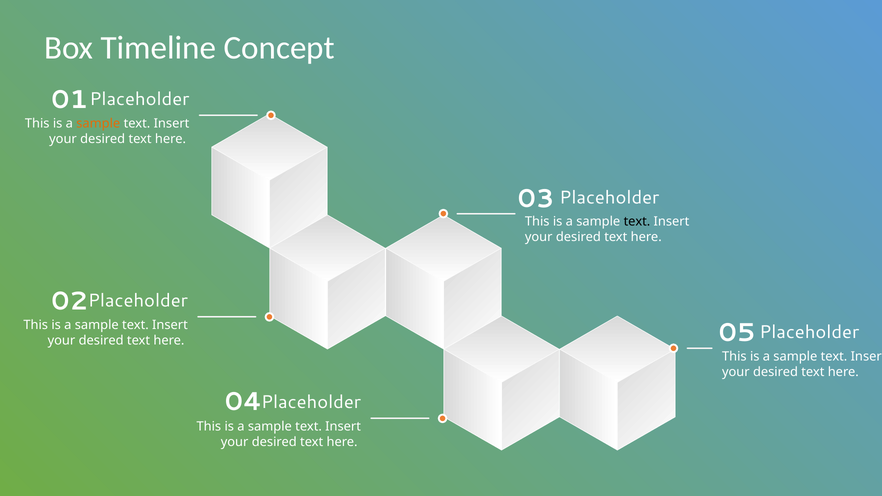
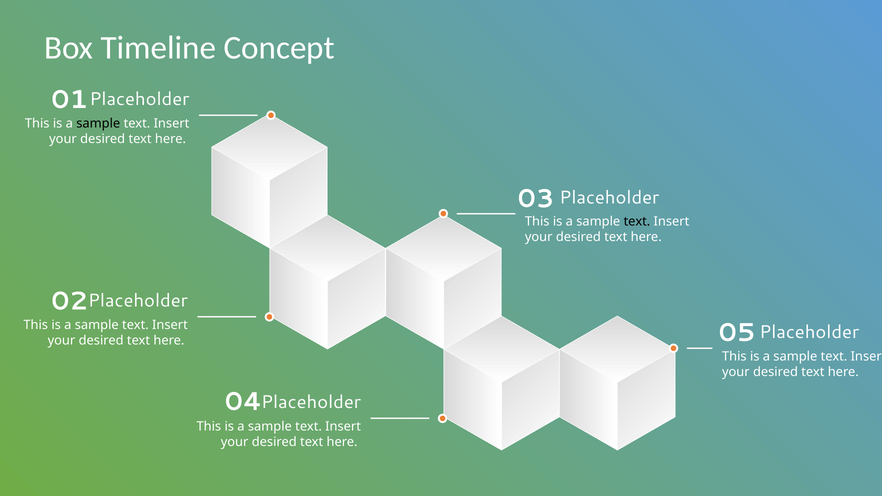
sample at (98, 123) colour: orange -> black
